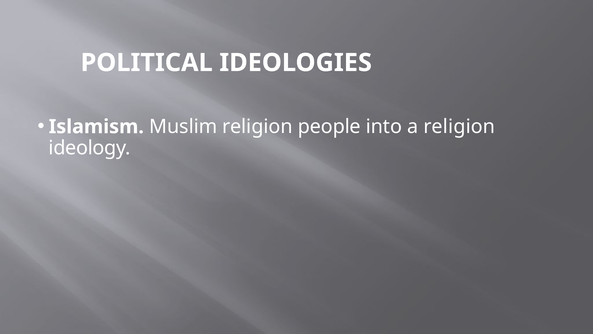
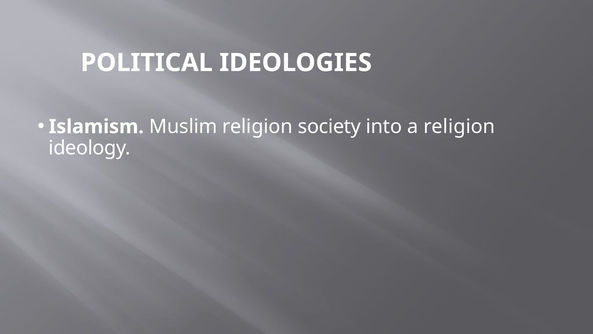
people: people -> society
